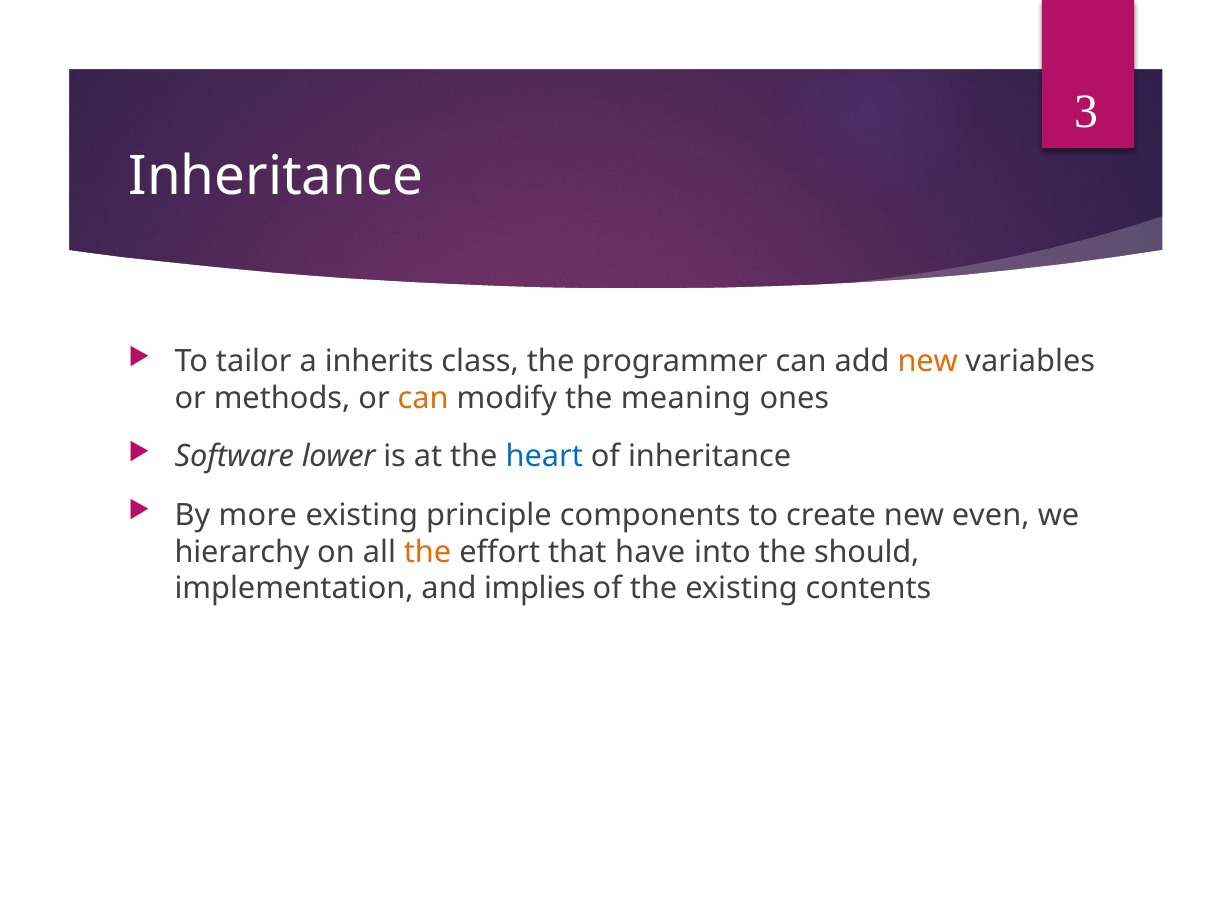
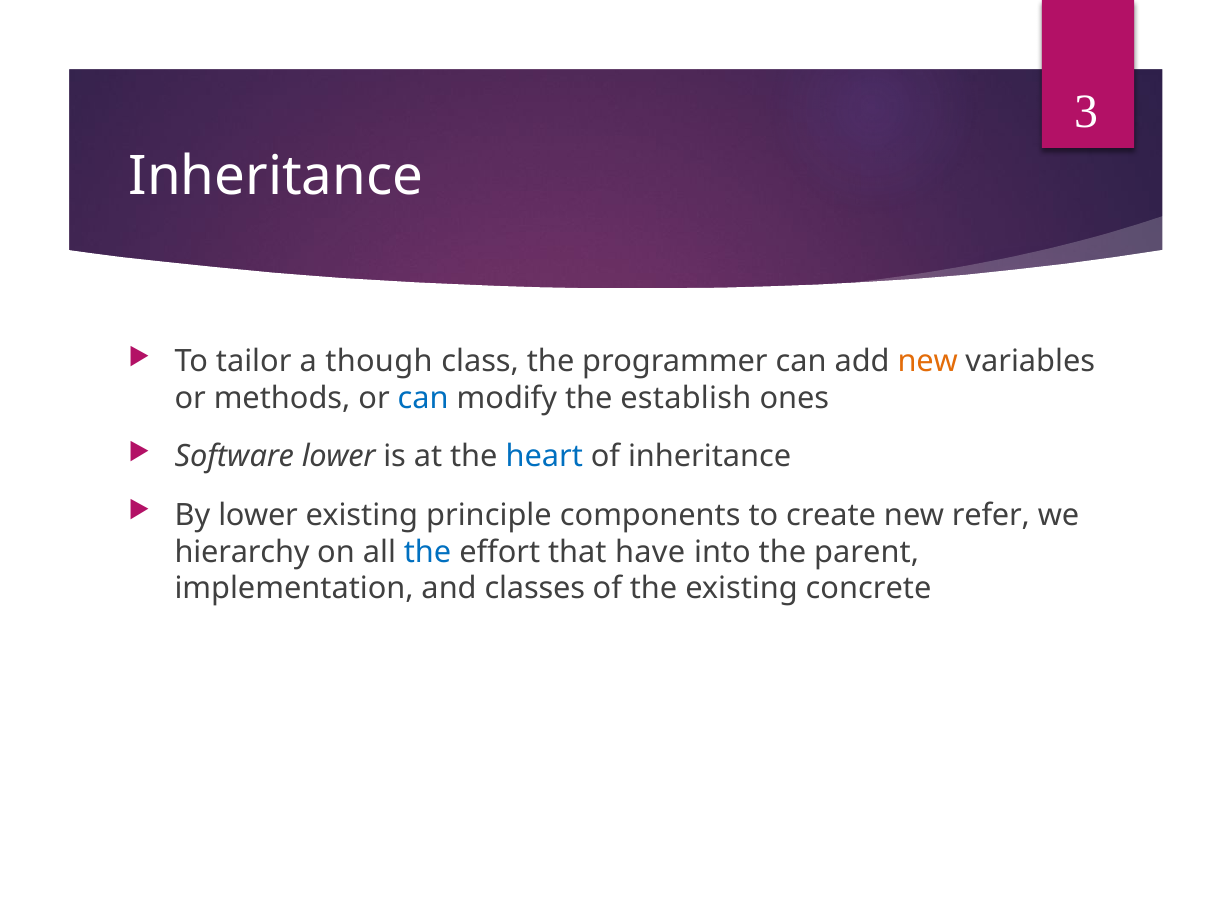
inherits: inherits -> though
can at (423, 398) colour: orange -> blue
meaning: meaning -> establish
By more: more -> lower
even: even -> refer
the at (428, 552) colour: orange -> blue
should: should -> parent
implies: implies -> classes
contents: contents -> concrete
